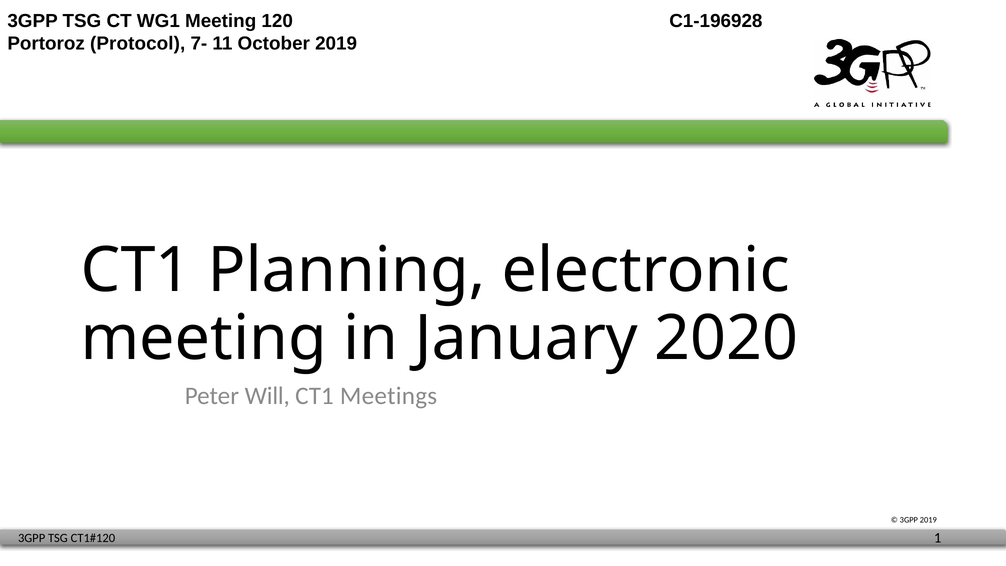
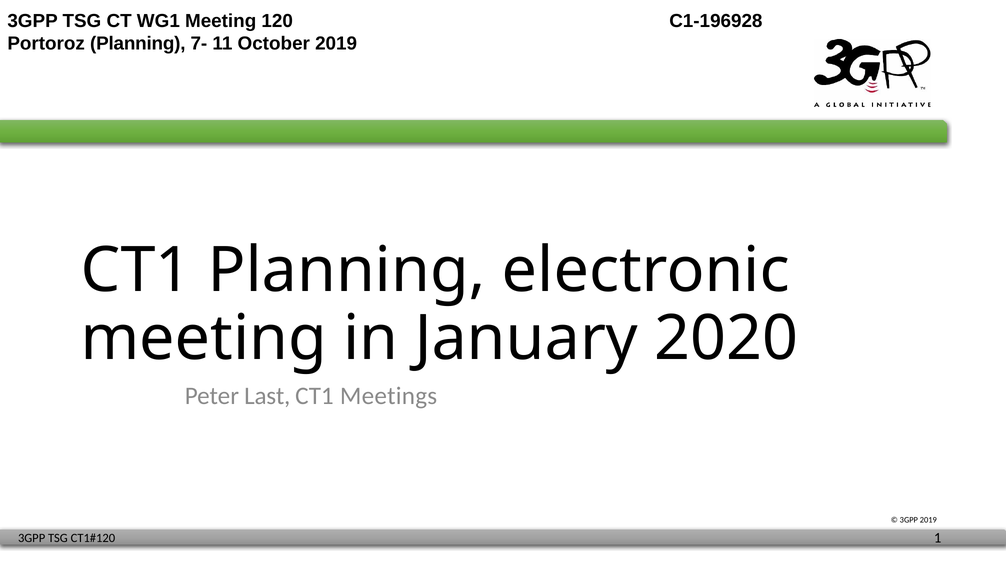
Portoroz Protocol: Protocol -> Planning
Will: Will -> Last
